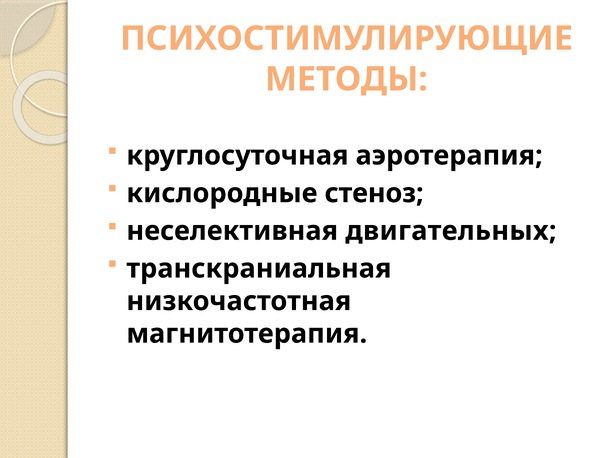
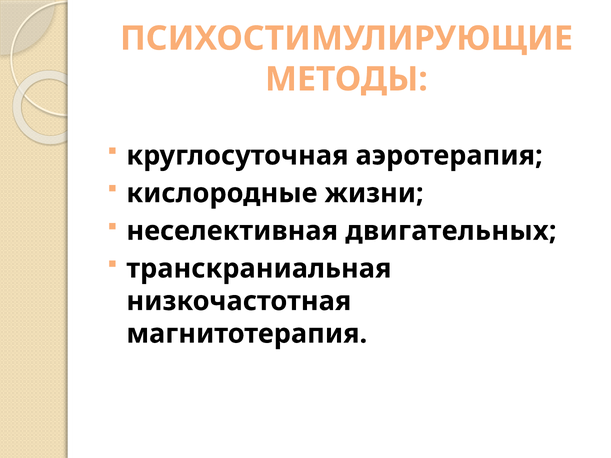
стеноз: стеноз -> жизни
